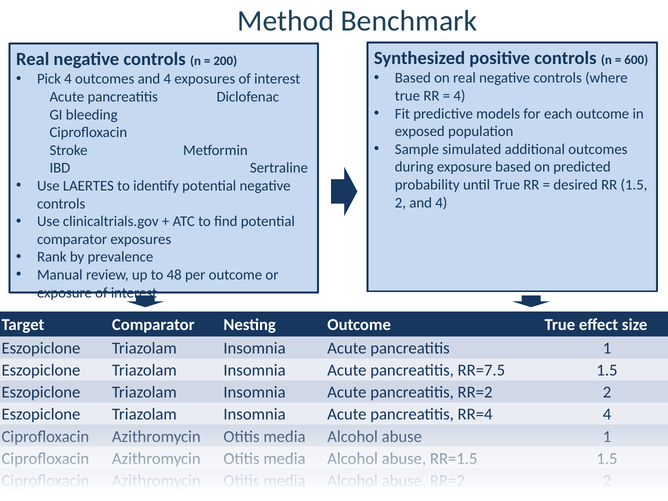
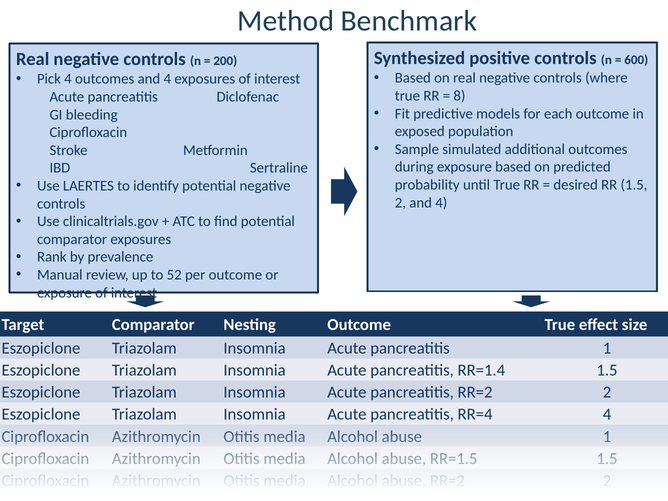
4 at (459, 96): 4 -> 8
48: 48 -> 52
RR=7.5: RR=7.5 -> RR=1.4
